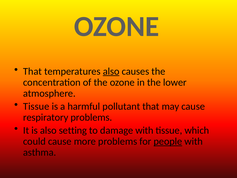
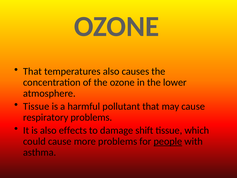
also at (111, 71) underline: present -> none
setting: setting -> effects
damage with: with -> shift
